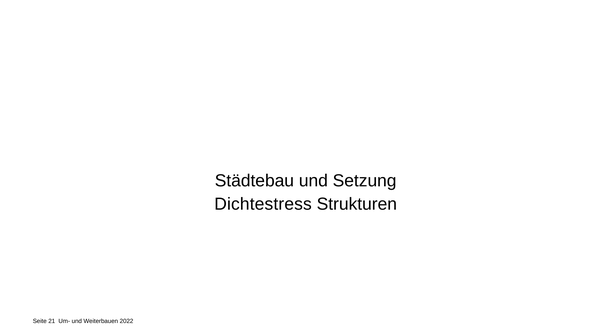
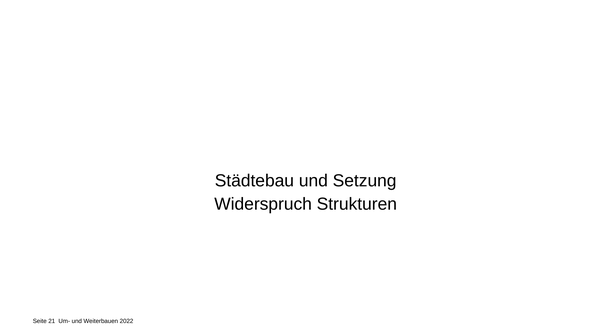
Dichtestress: Dichtestress -> Widerspruch
